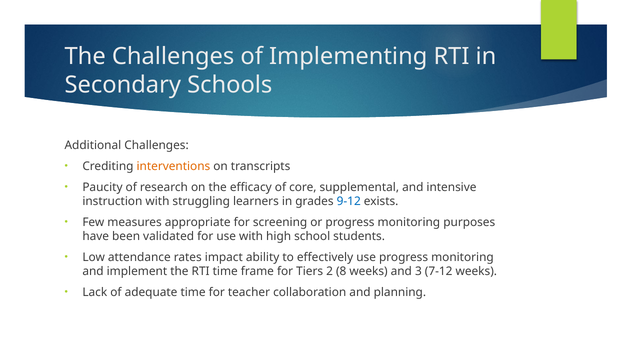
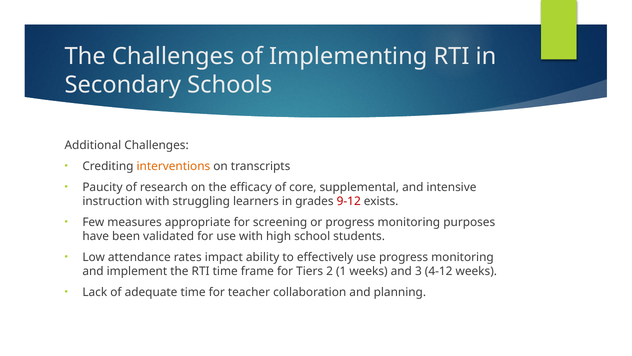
9-12 colour: blue -> red
8: 8 -> 1
7-12: 7-12 -> 4-12
